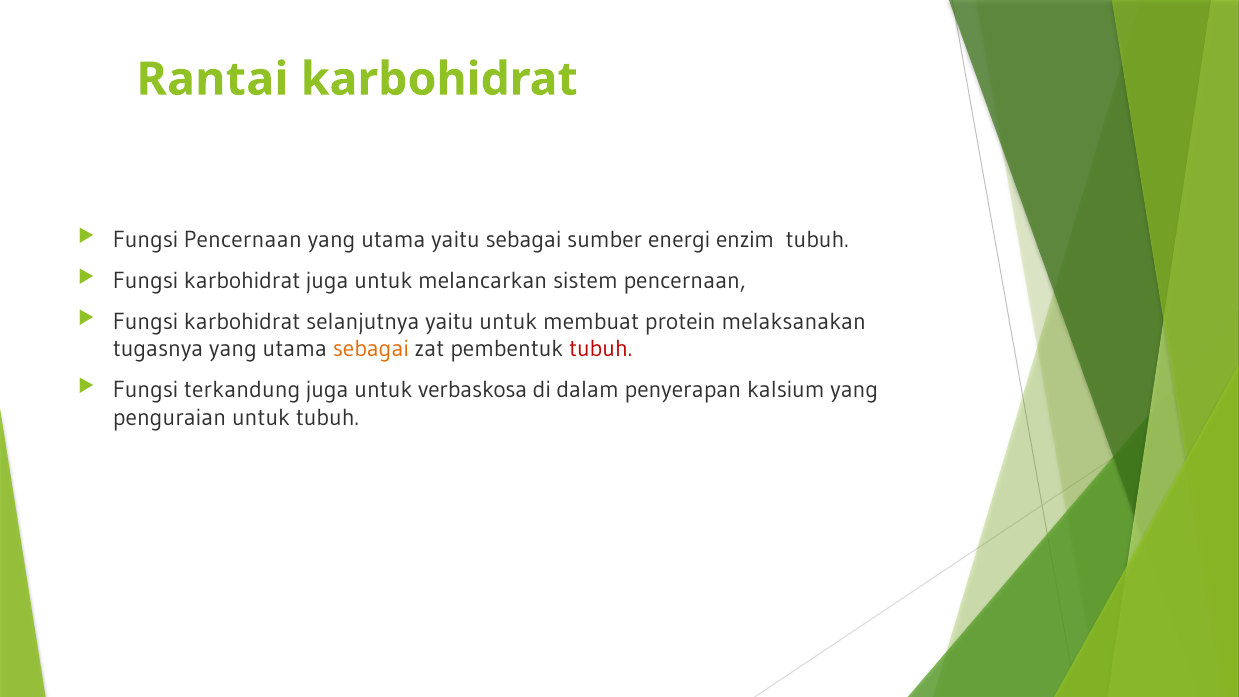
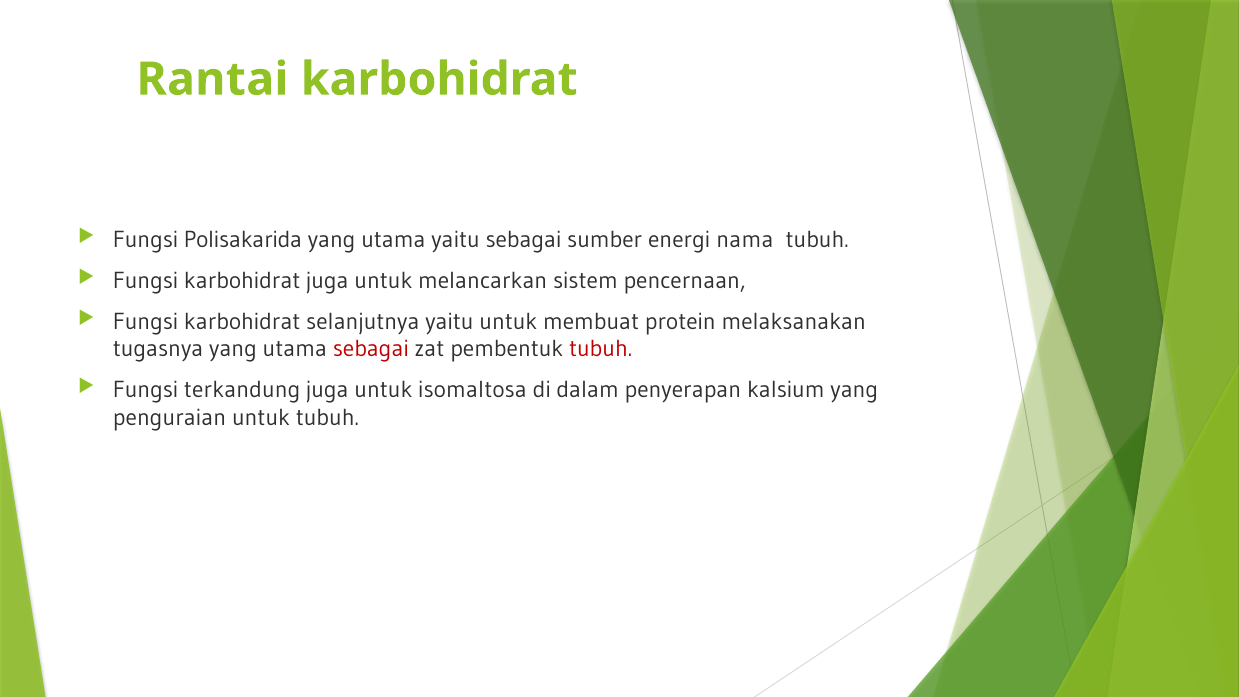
Fungsi Pencernaan: Pencernaan -> Polisakarida
enzim: enzim -> nama
sebagai at (371, 349) colour: orange -> red
verbaskosa: verbaskosa -> isomaltosa
